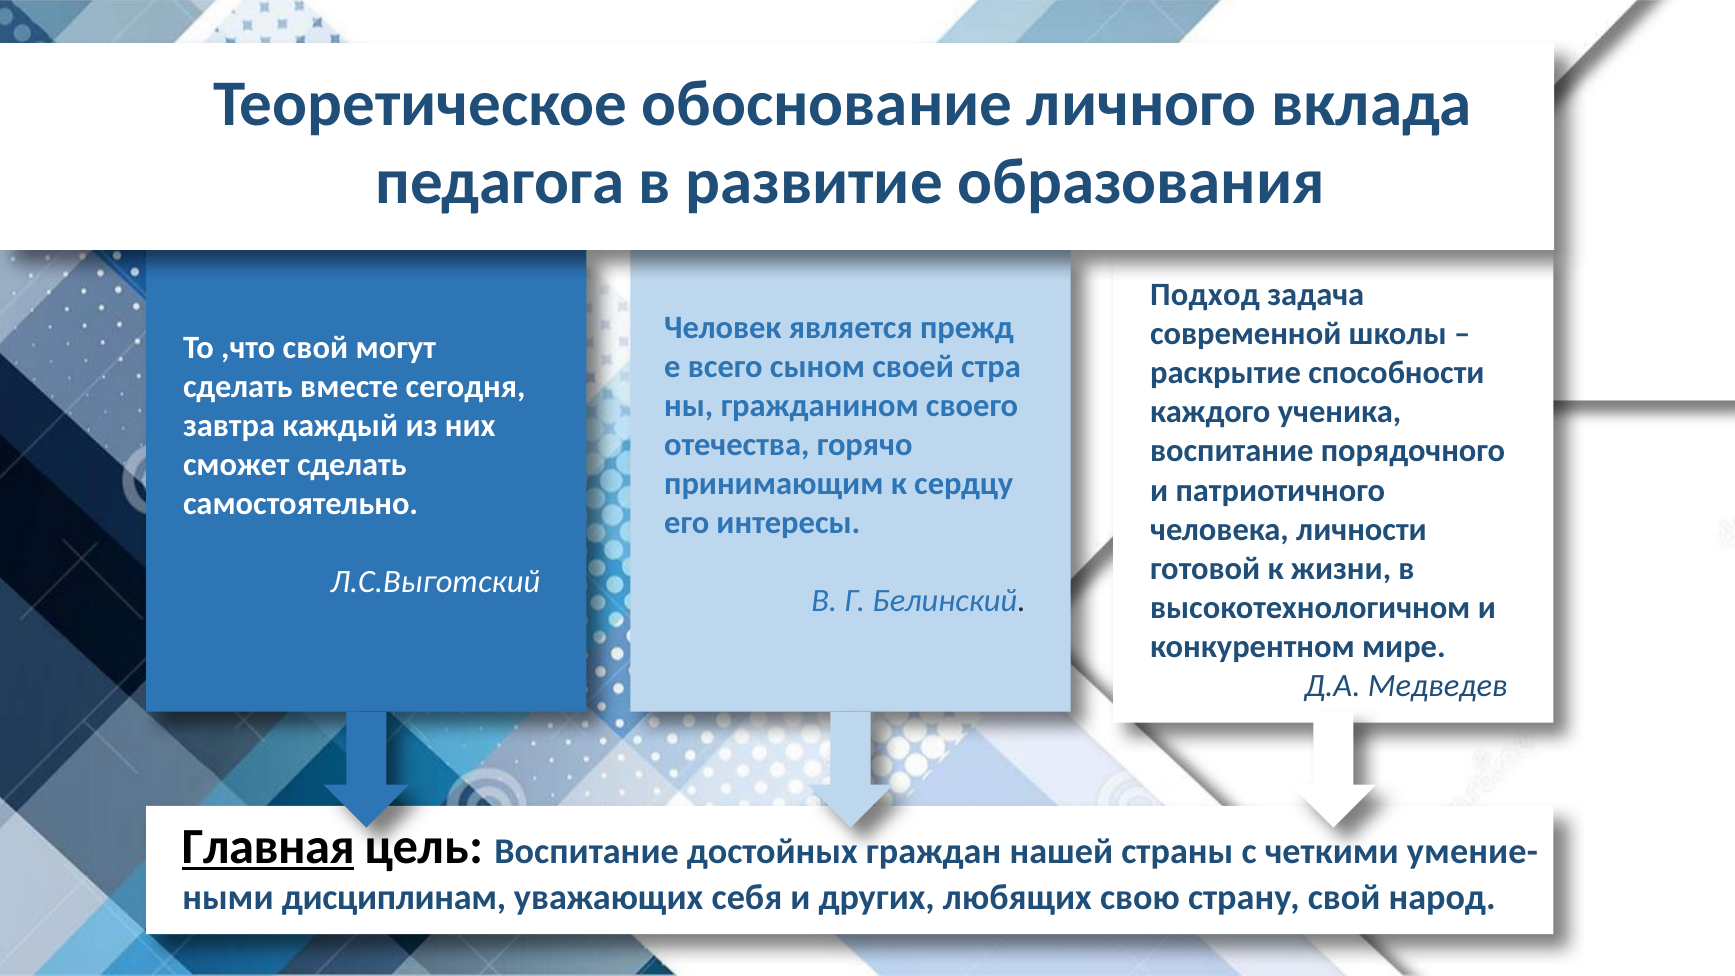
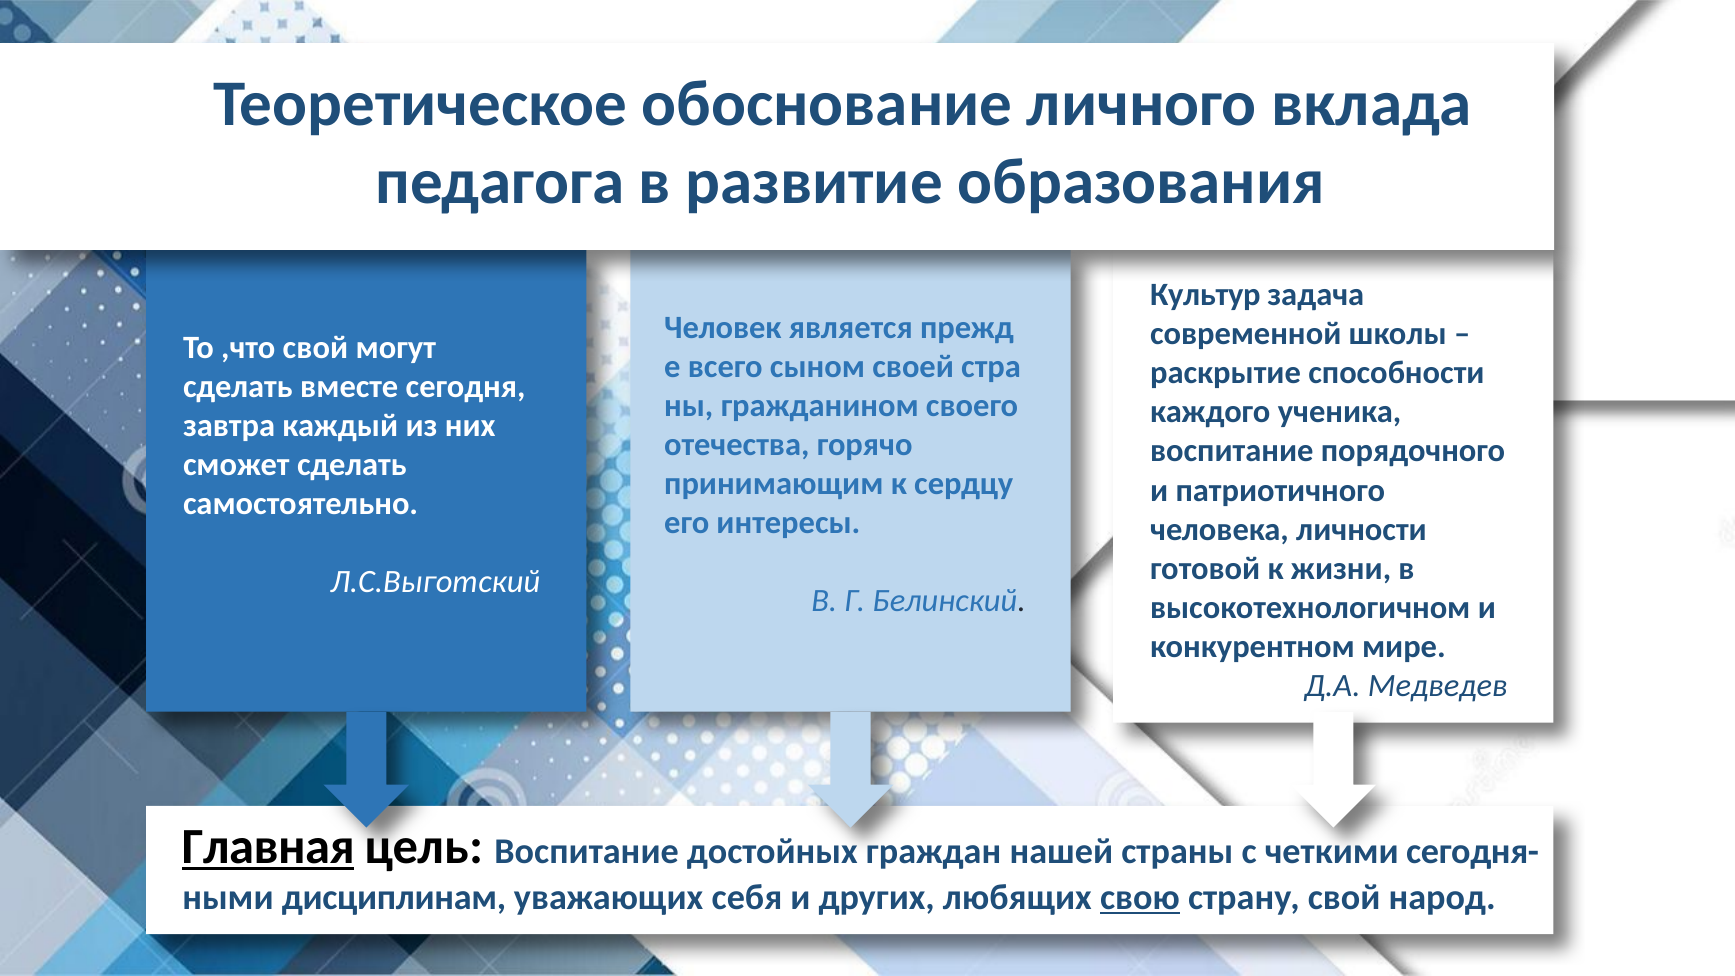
Подход: Подход -> Культур
умение-: умение- -> сегодня-
свою underline: none -> present
